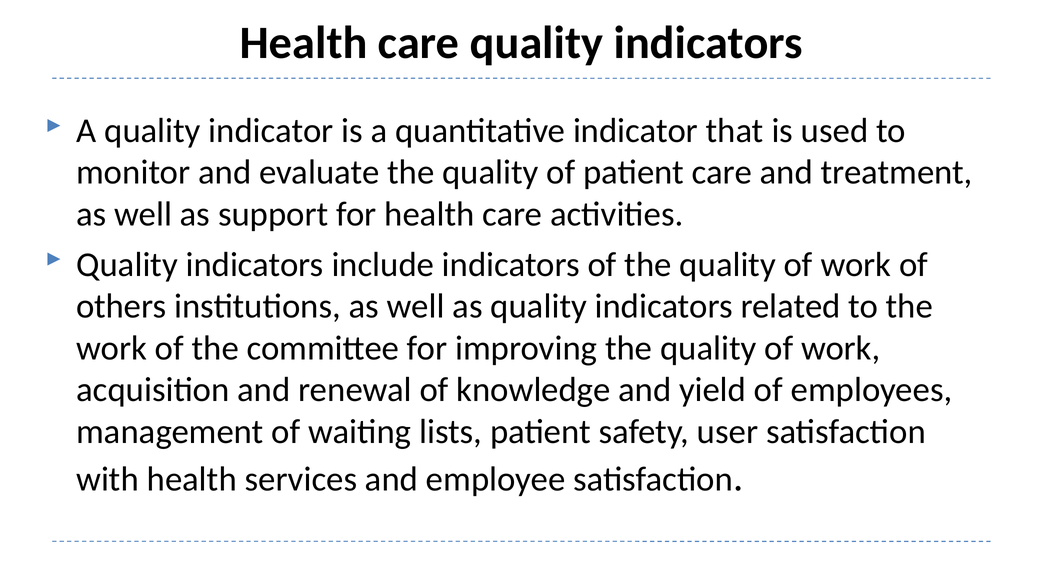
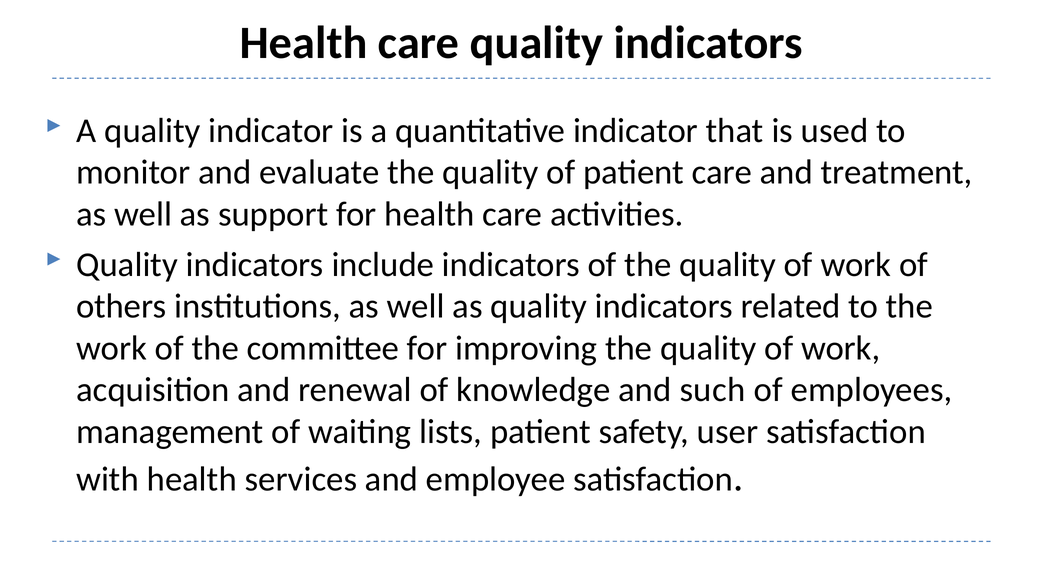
yield: yield -> such
